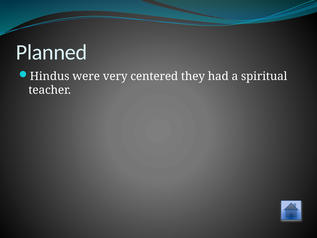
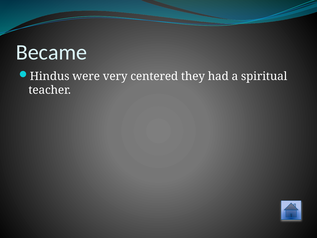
Planned: Planned -> Became
